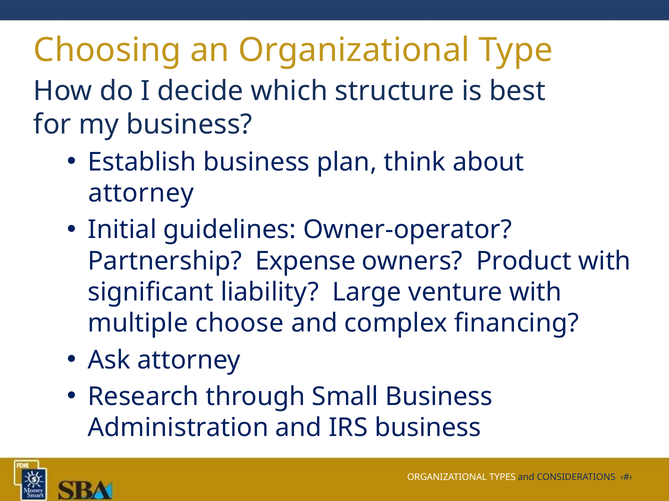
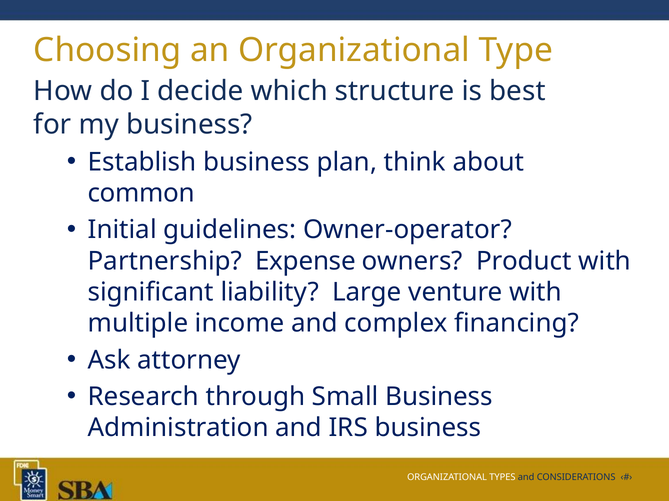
attorney at (141, 194): attorney -> common
choose: choose -> income
